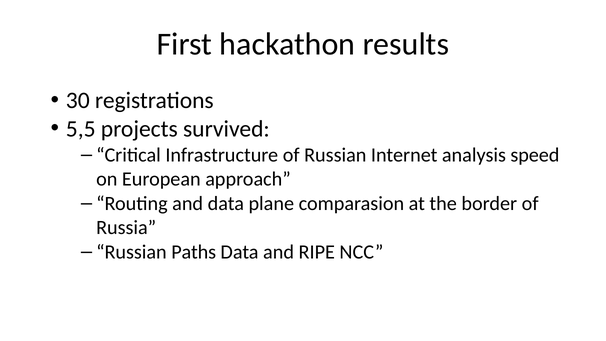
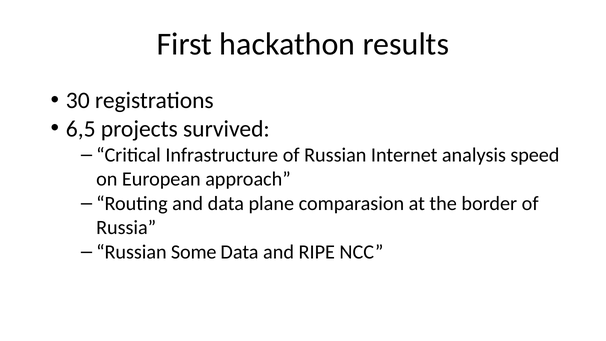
5,5: 5,5 -> 6,5
Paths: Paths -> Some
